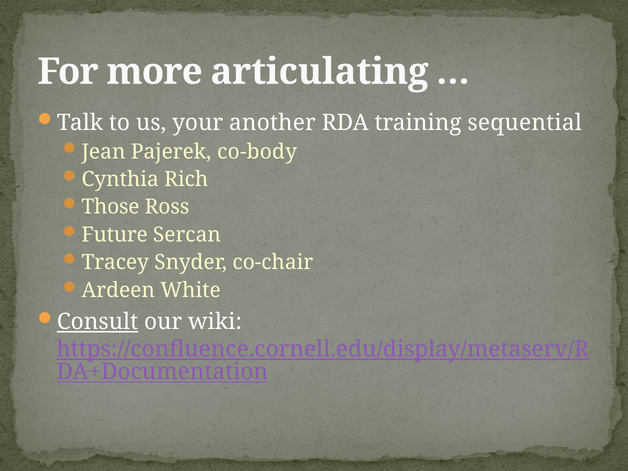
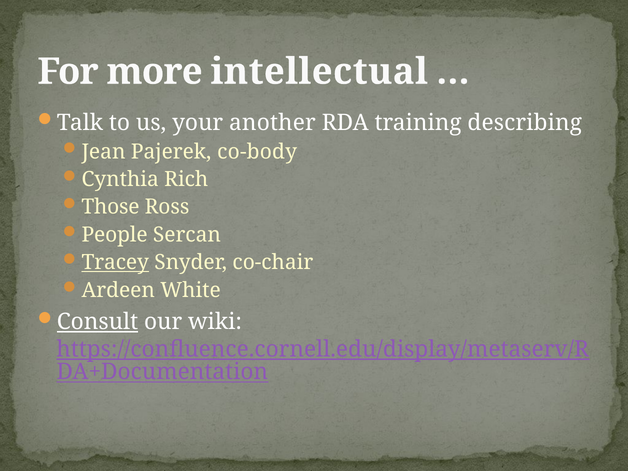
articulating: articulating -> intellectual
sequential: sequential -> describing
Future: Future -> People
Tracey underline: none -> present
